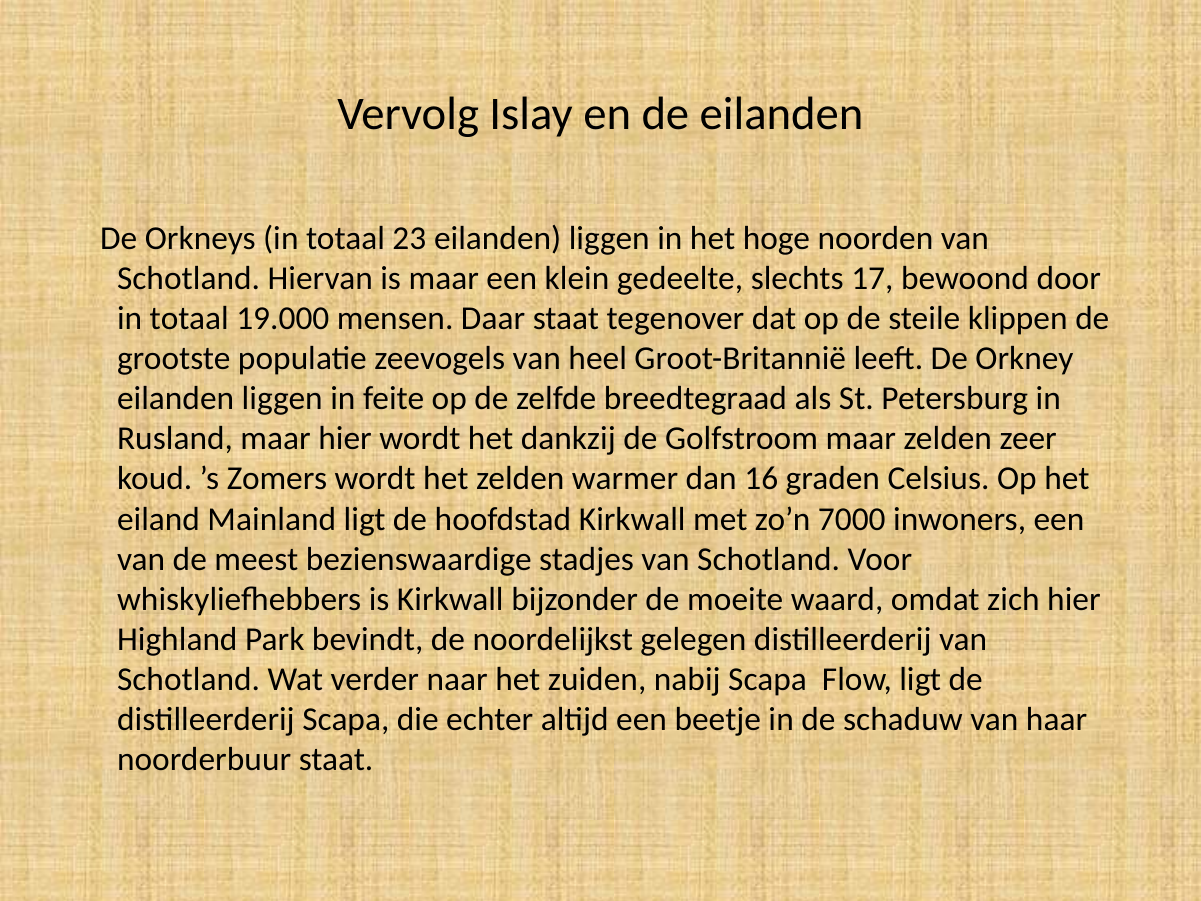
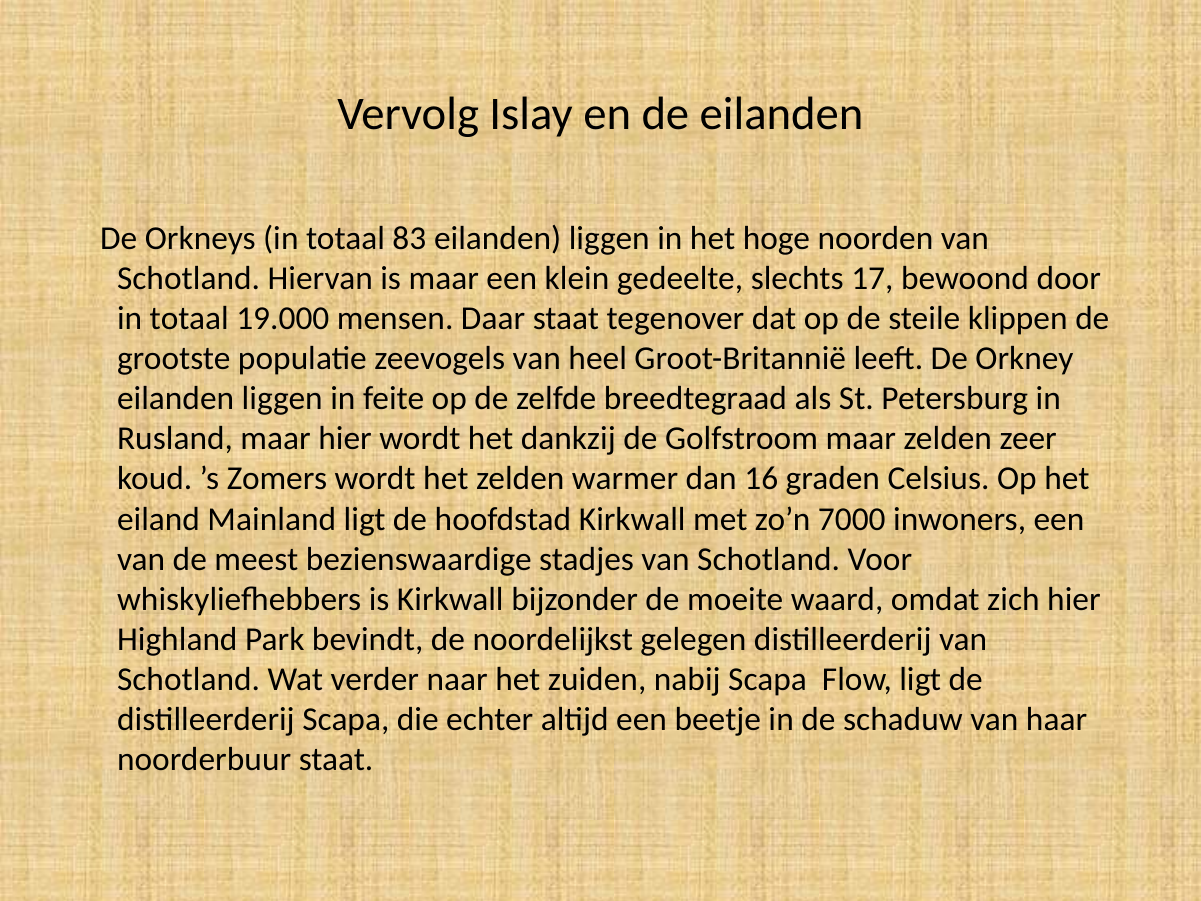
23: 23 -> 83
